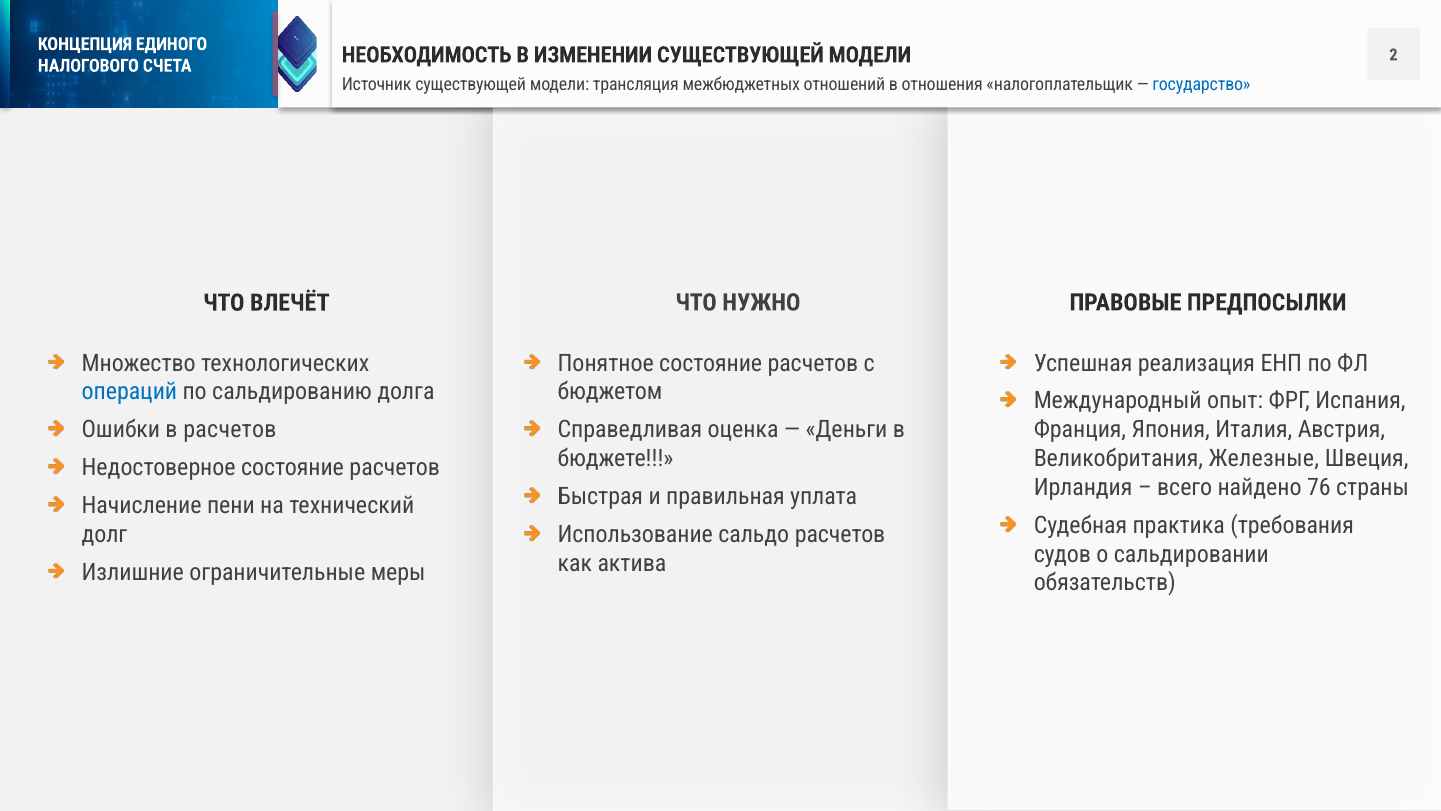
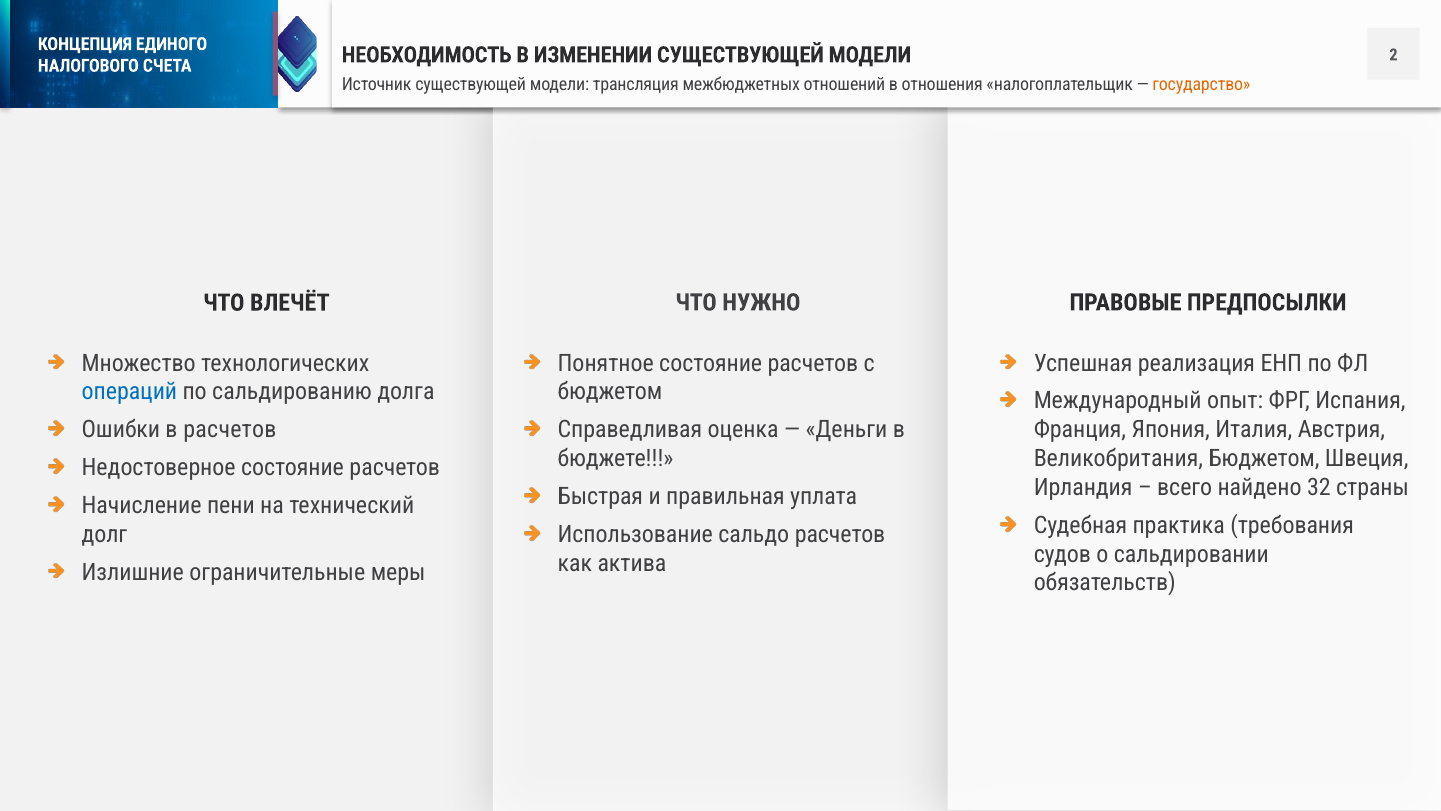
государство colour: blue -> orange
Великобритания Железные: Железные -> Бюджетом
76: 76 -> 32
